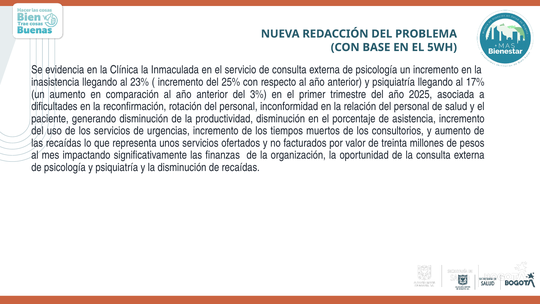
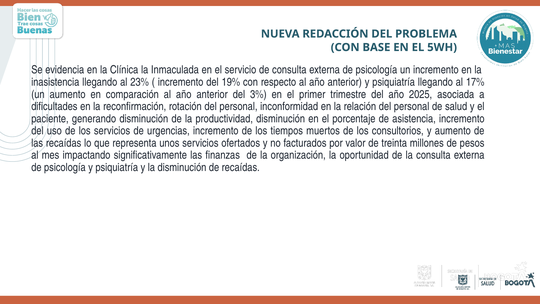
25%: 25% -> 19%
